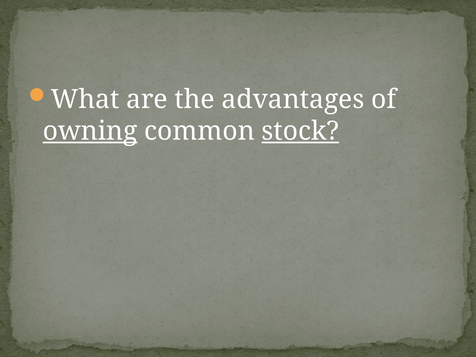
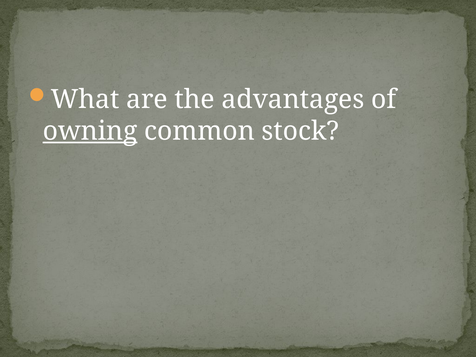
stock underline: present -> none
